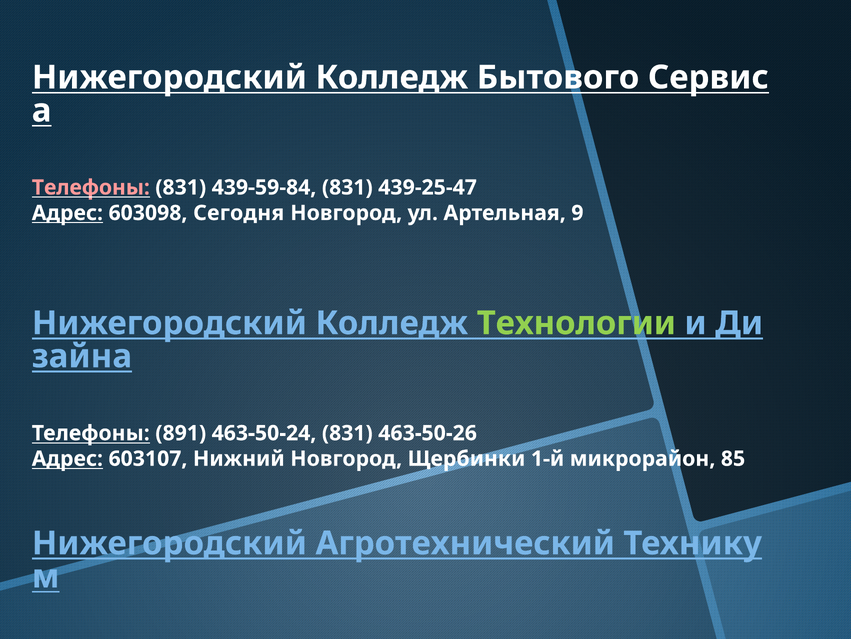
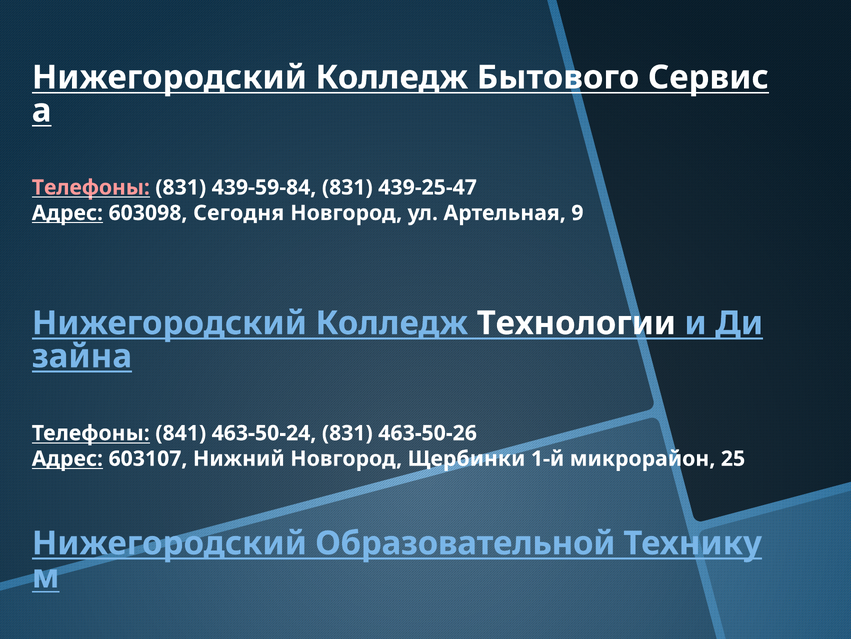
Технологии colour: light green -> white
891: 891 -> 841
85: 85 -> 25
Агротехнический: Агротехнический -> Образовательной
